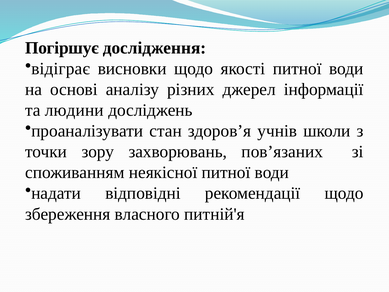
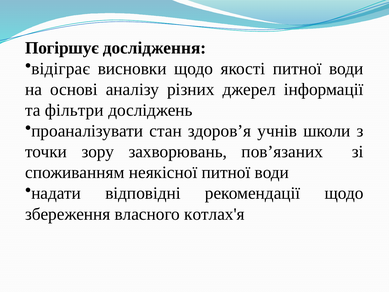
людини: людини -> фільтри
питній'я: питній'я -> котлах'я
